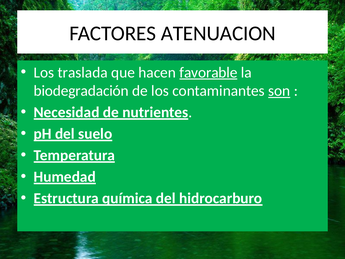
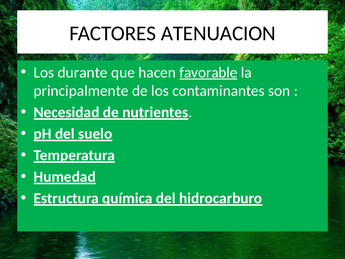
traslada: traslada -> durante
biodegradación: biodegradación -> principalmente
son underline: present -> none
